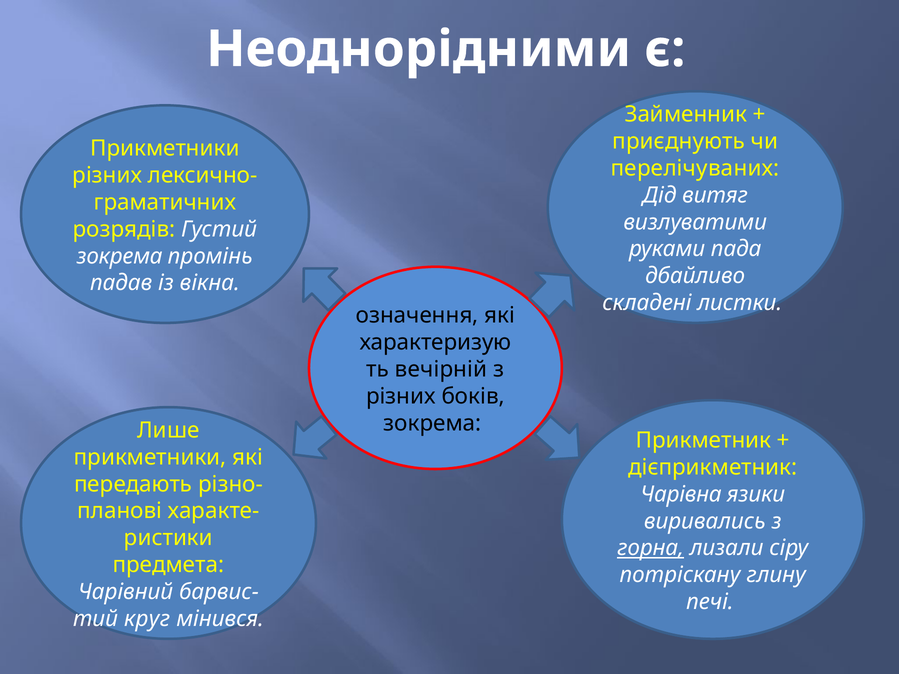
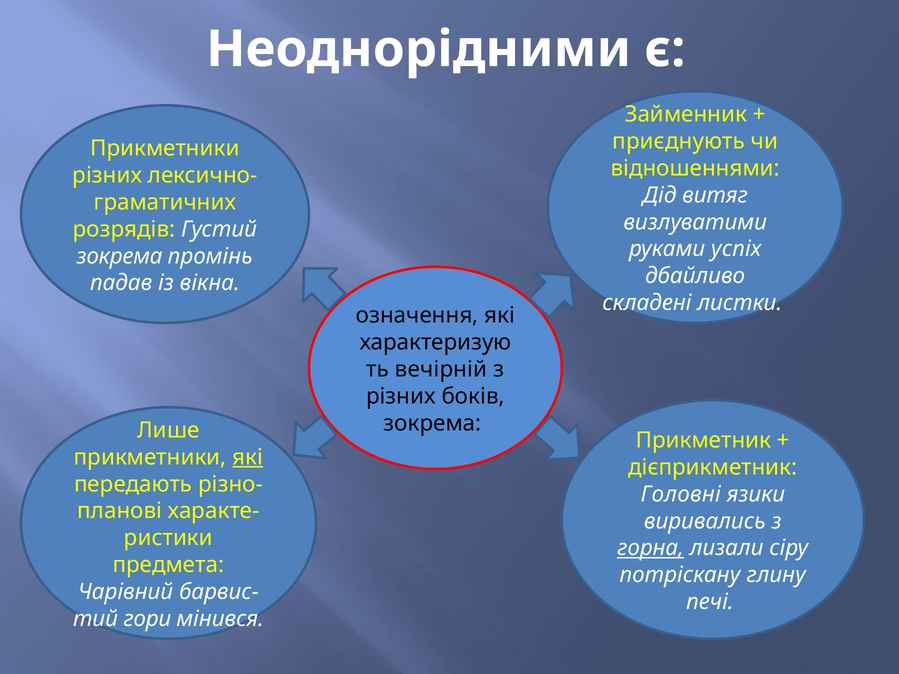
перелічуваних: перелічуваних -> відношеннями
пада: пада -> успіх
які at (248, 457) underline: none -> present
Чарівна: Чарівна -> Головні
круг: круг -> гори
